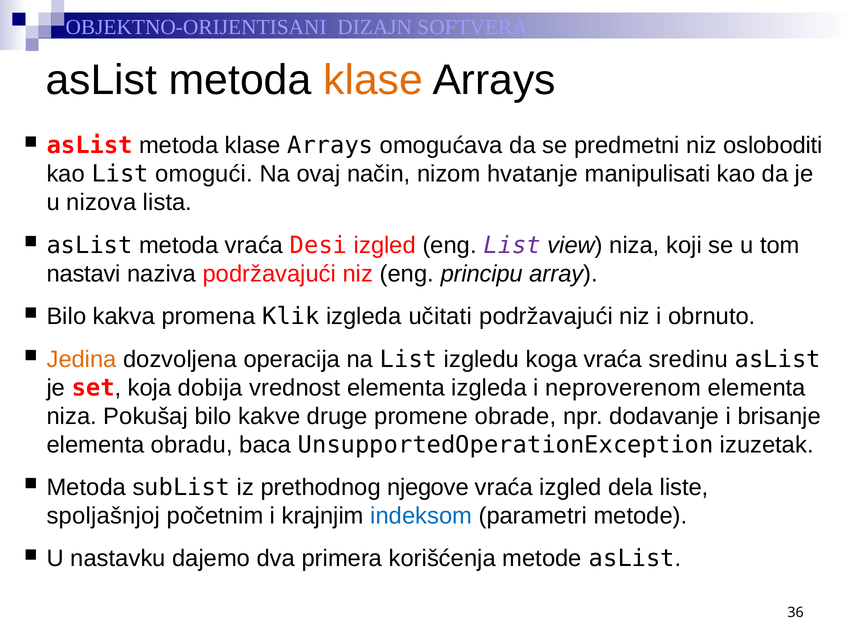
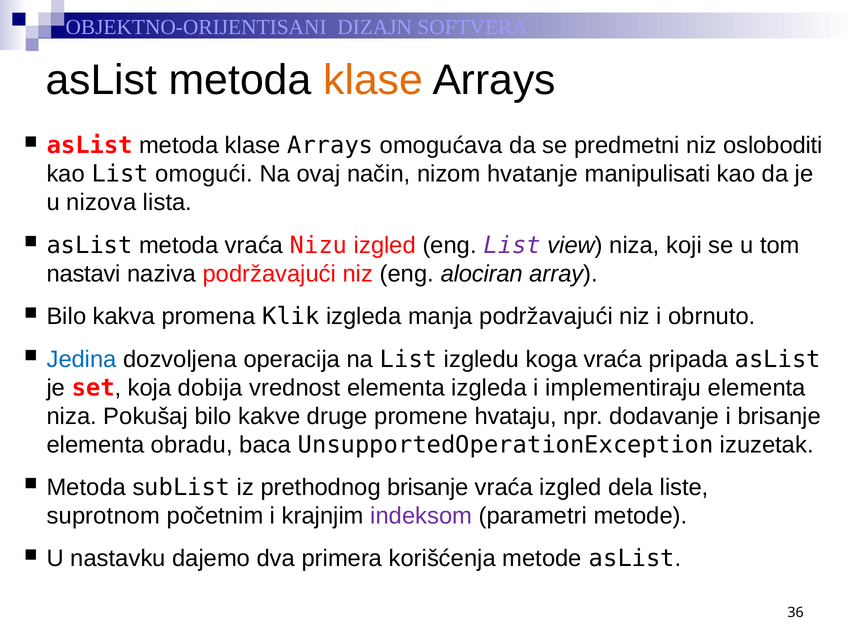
Desi: Desi -> Nizu
principu: principu -> alociran
učitati: učitati -> manja
Jedina colour: orange -> blue
sredinu: sredinu -> pripada
neproverenom: neproverenom -> implementiraju
obrade: obrade -> hvataju
prethodnog njegove: njegove -> brisanje
spoljašnjoj: spoljašnjoj -> suprotnom
indeksom colour: blue -> purple
